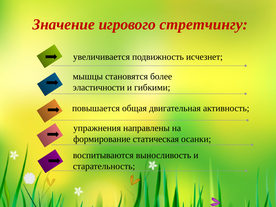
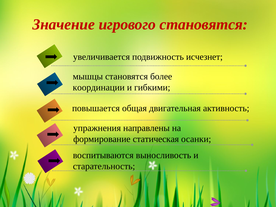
игрового стретчингу: стретчингу -> становятся
эластичности: эластичности -> координации
